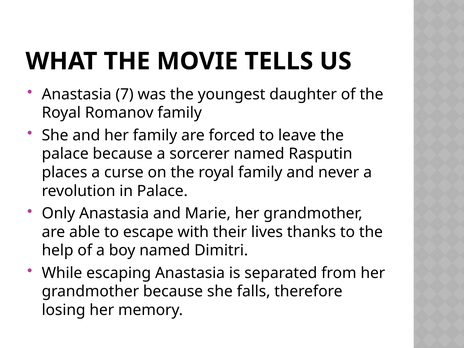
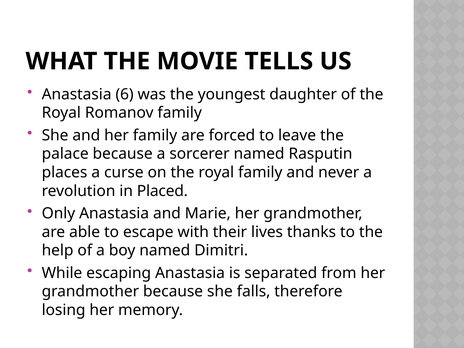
7: 7 -> 6
in Palace: Palace -> Placed
